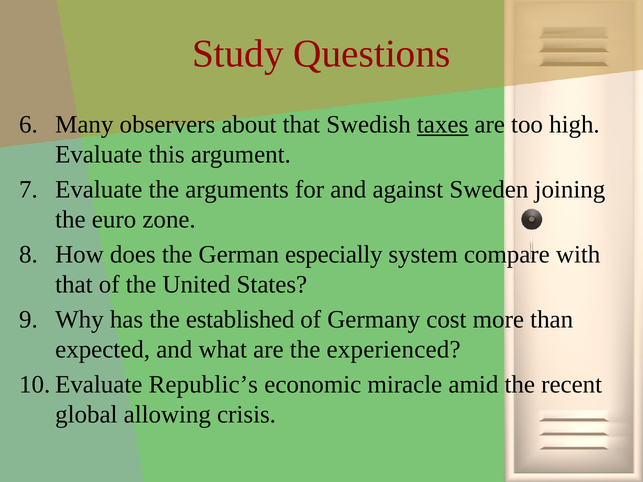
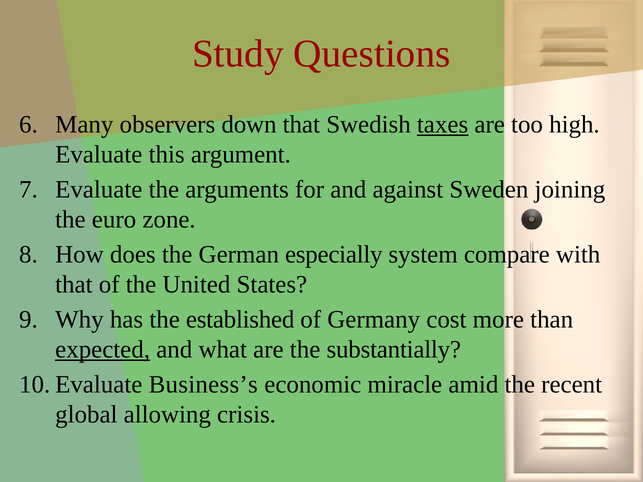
about: about -> down
expected underline: none -> present
experienced: experienced -> substantially
Republic’s: Republic’s -> Business’s
